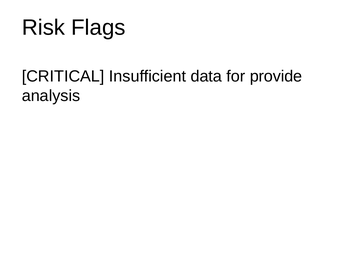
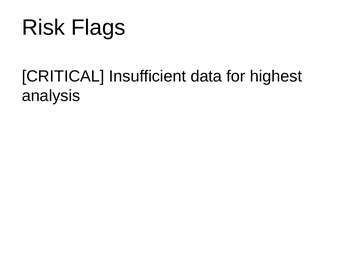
provide: provide -> highest
